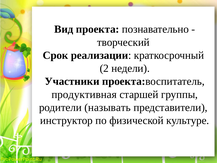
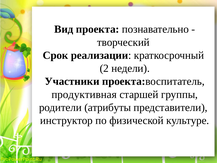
называть: называть -> атрибуты
